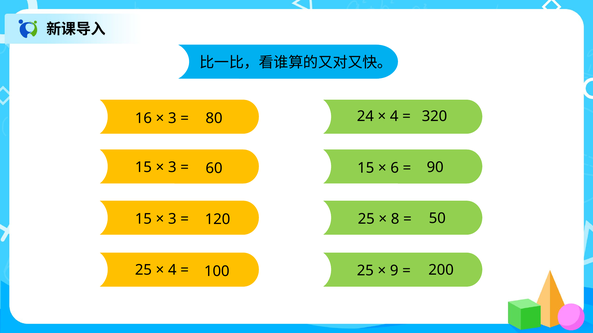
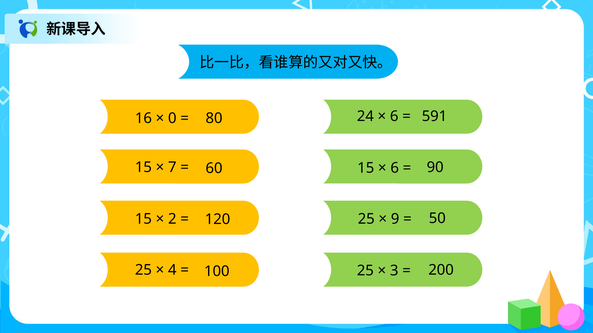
4 at (394, 116): 4 -> 6
3 at (172, 118): 3 -> 0
320: 320 -> 591
3 at (172, 168): 3 -> 7
8: 8 -> 9
3 at (172, 219): 3 -> 2
9: 9 -> 3
